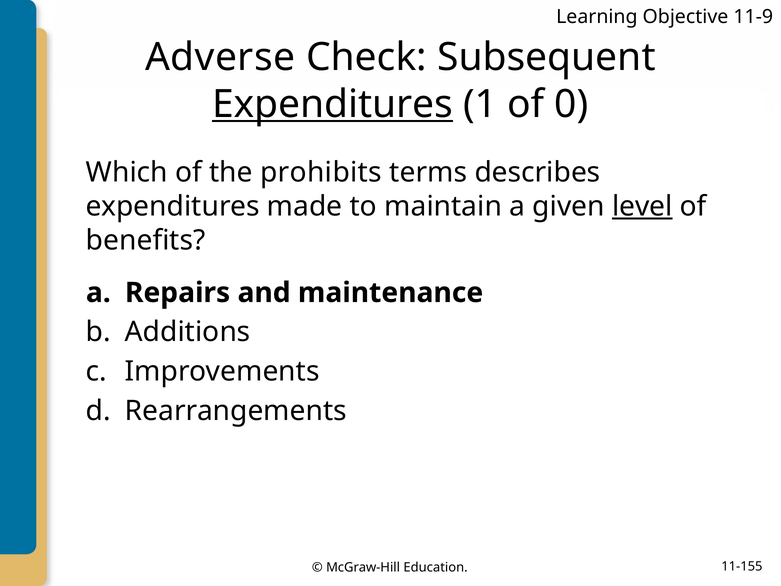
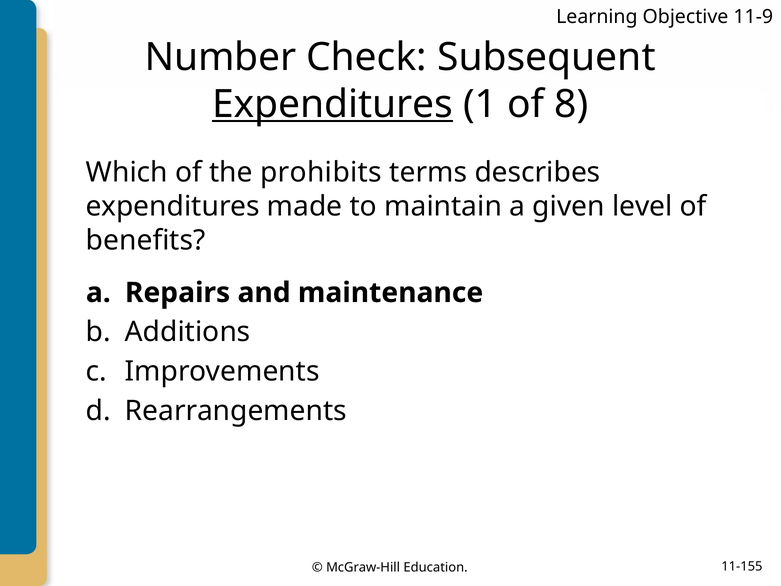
Adverse: Adverse -> Number
0: 0 -> 8
level underline: present -> none
